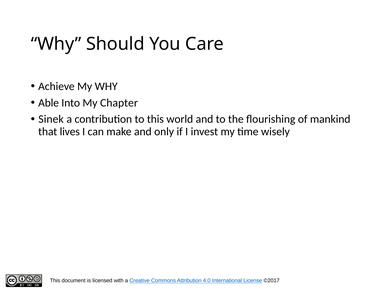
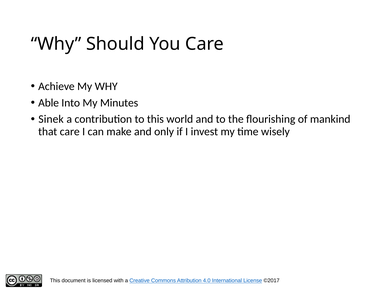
Chapter: Chapter -> Minutes
that lives: lives -> care
